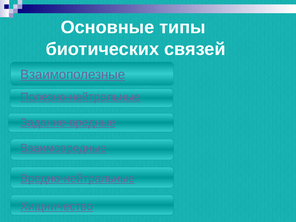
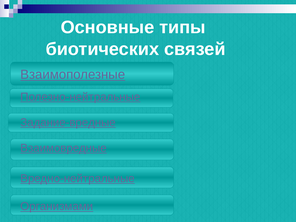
Хищничество: Хищничество -> Организмами
